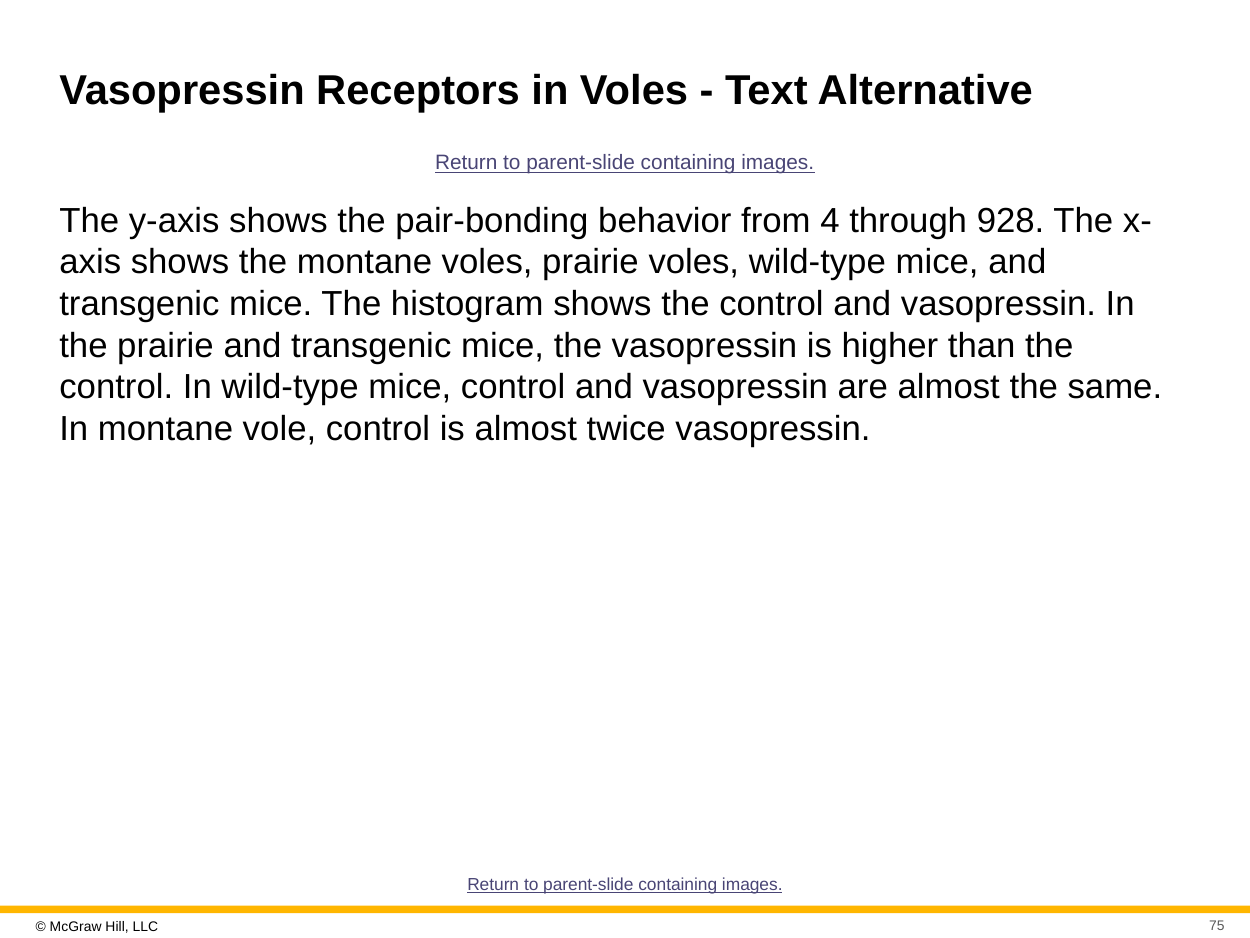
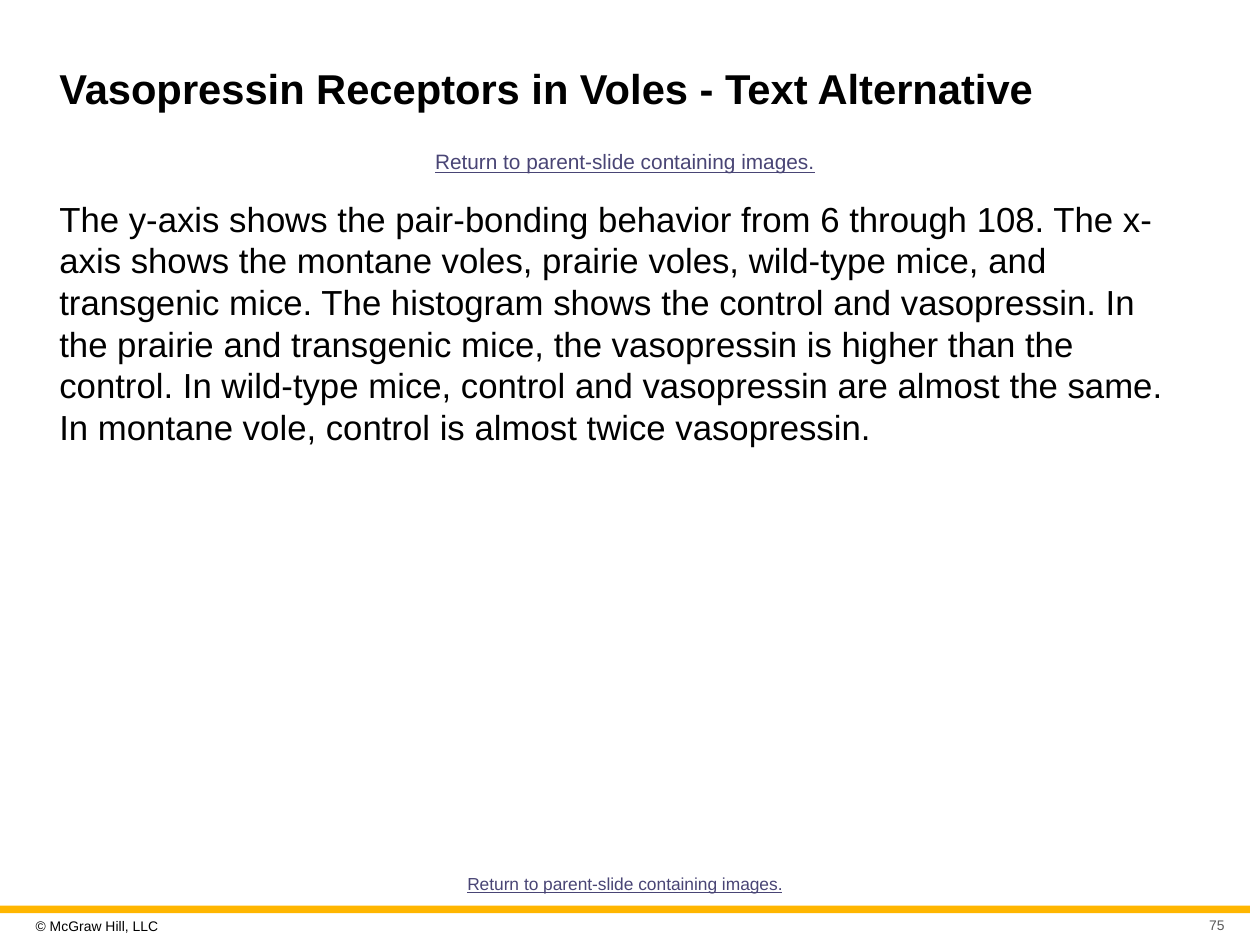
4: 4 -> 6
928: 928 -> 108
